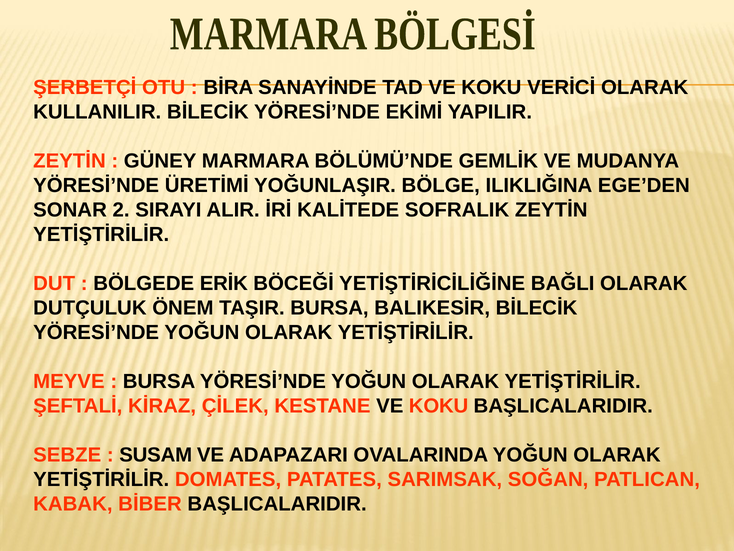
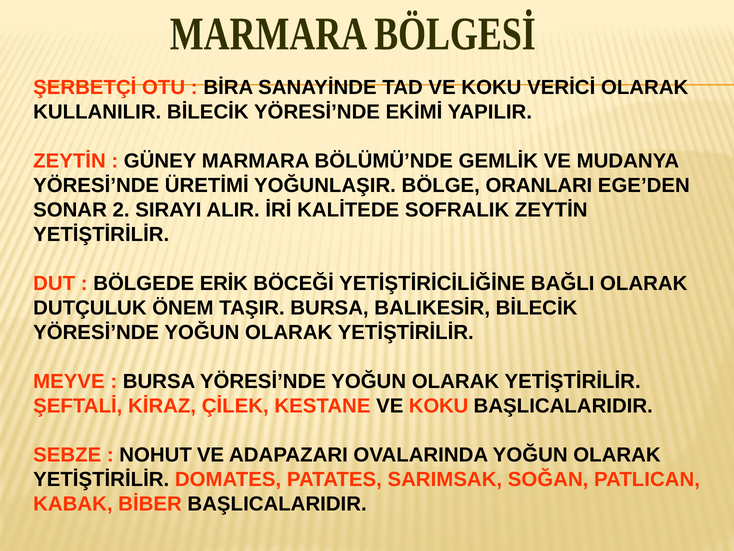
ILIKLIĞINA: ILIKLIĞINA -> ORANLARI
SUSAM: SUSAM -> NOHUT
